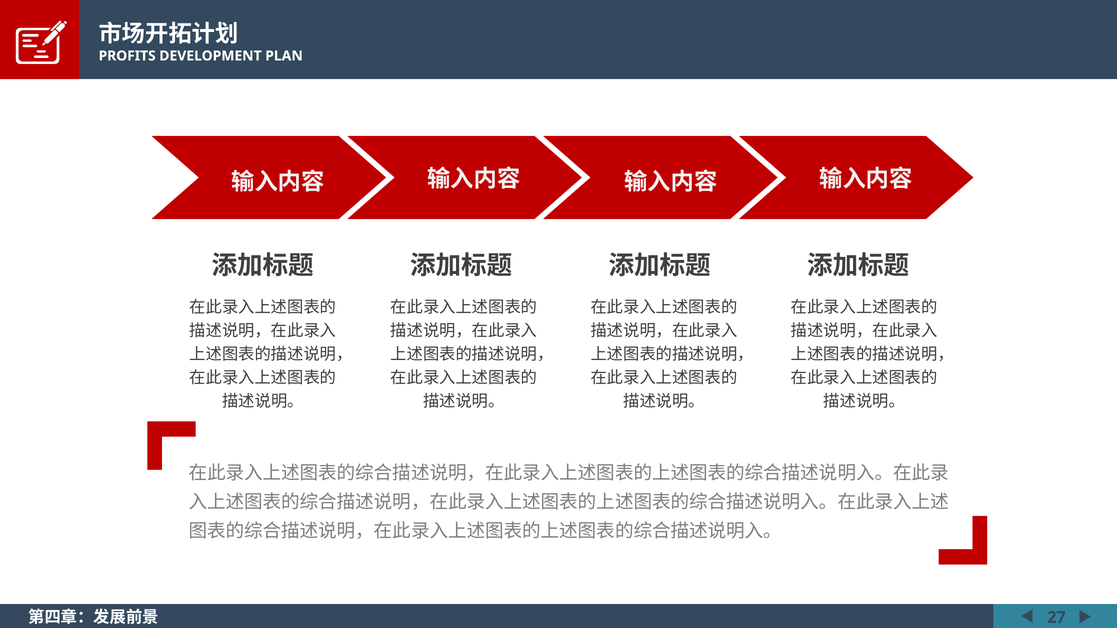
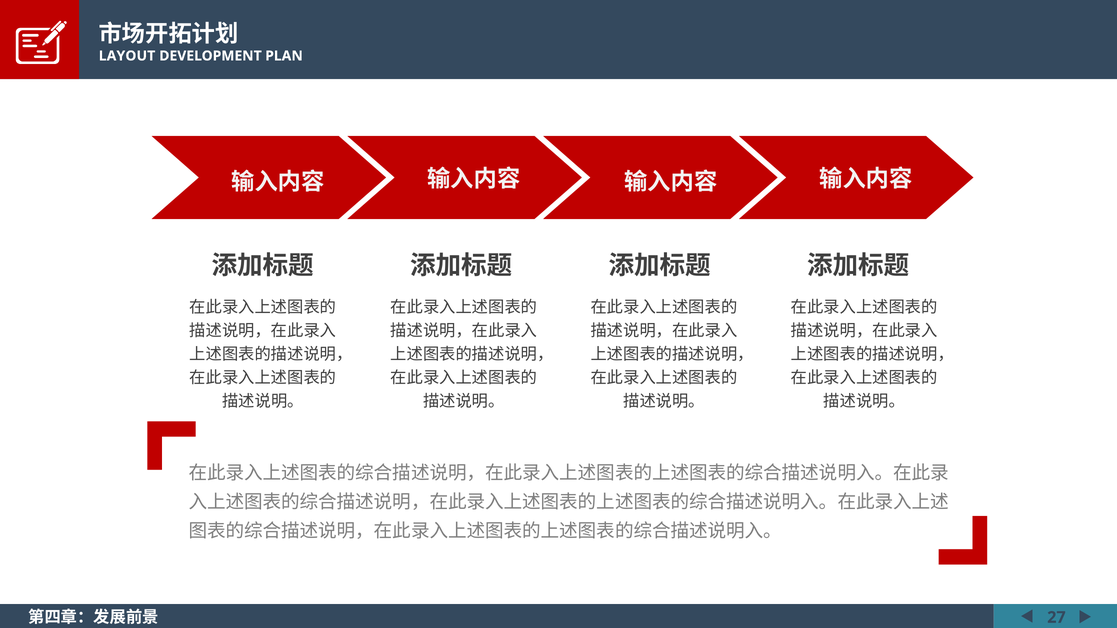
PROFITS: PROFITS -> LAYOUT
